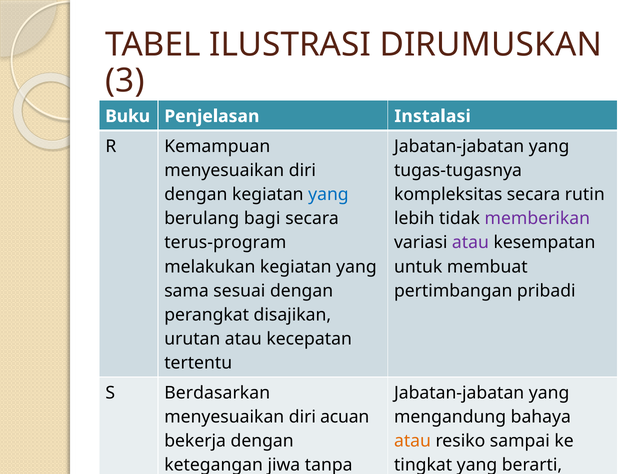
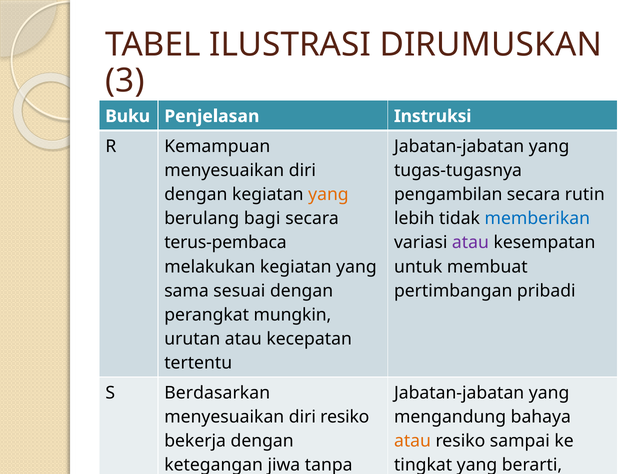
Instalasi: Instalasi -> Instruksi
yang at (328, 195) colour: blue -> orange
kompleksitas: kompleksitas -> pengambilan
memberikan colour: purple -> blue
terus-program: terus-program -> terus-pembaca
disajikan: disajikan -> mungkin
diri acuan: acuan -> resiko
